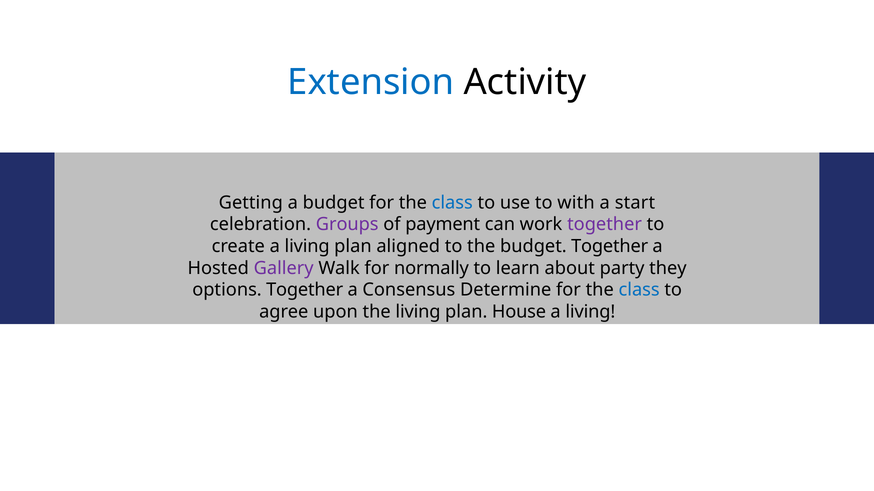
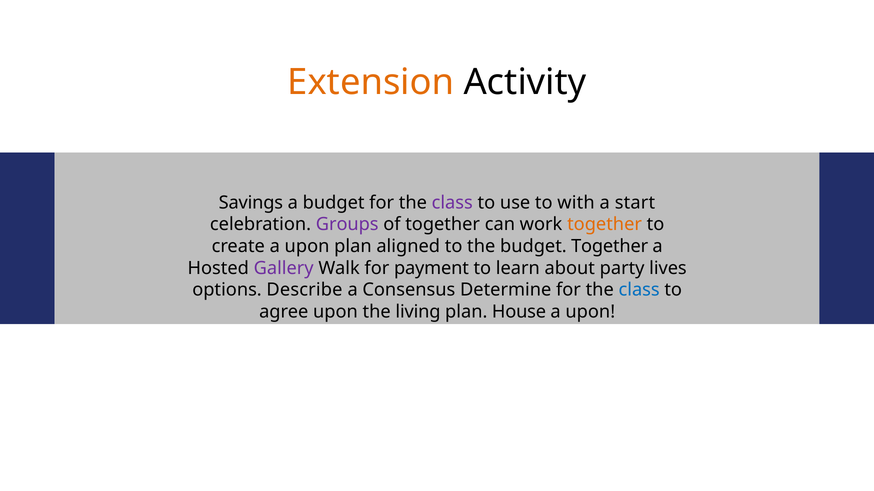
Extension colour: blue -> orange
Getting: Getting -> Savings
class at (452, 203) colour: blue -> purple
of payment: payment -> together
together at (605, 225) colour: purple -> orange
create a living: living -> upon
normally: normally -> payment
they: they -> lives
options Together: Together -> Describe
living at (590, 312): living -> upon
